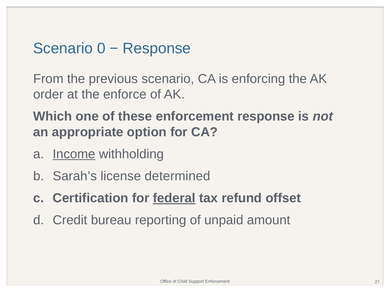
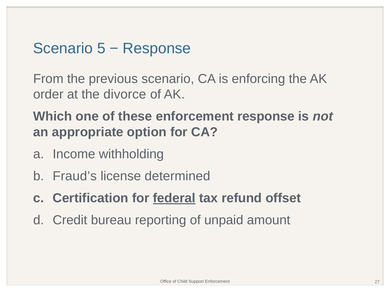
0: 0 -> 5
enforce: enforce -> divorce
Income underline: present -> none
Sarah’s: Sarah’s -> Fraud’s
